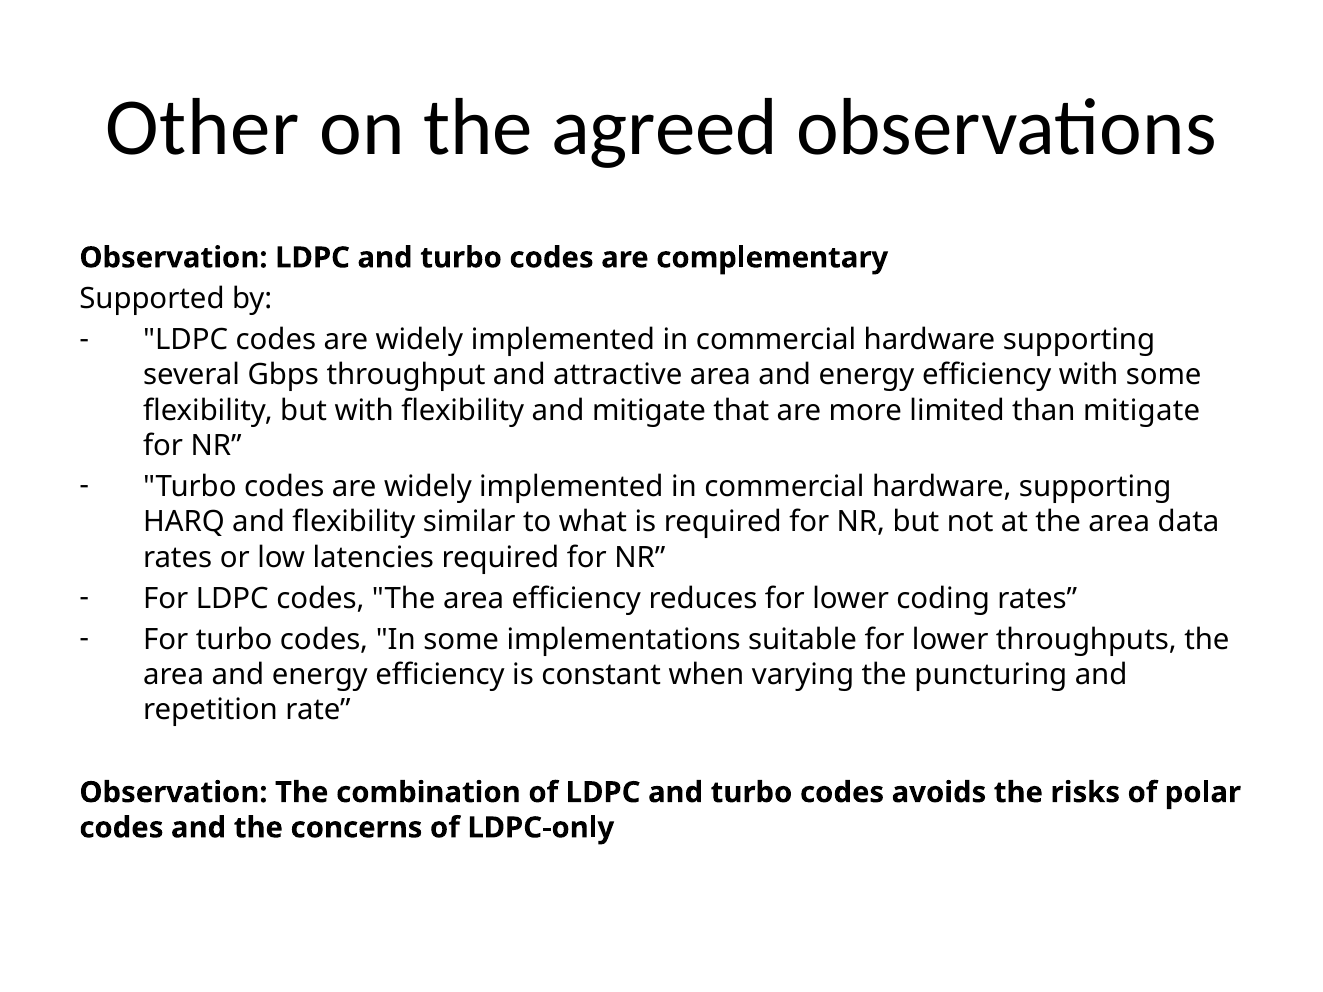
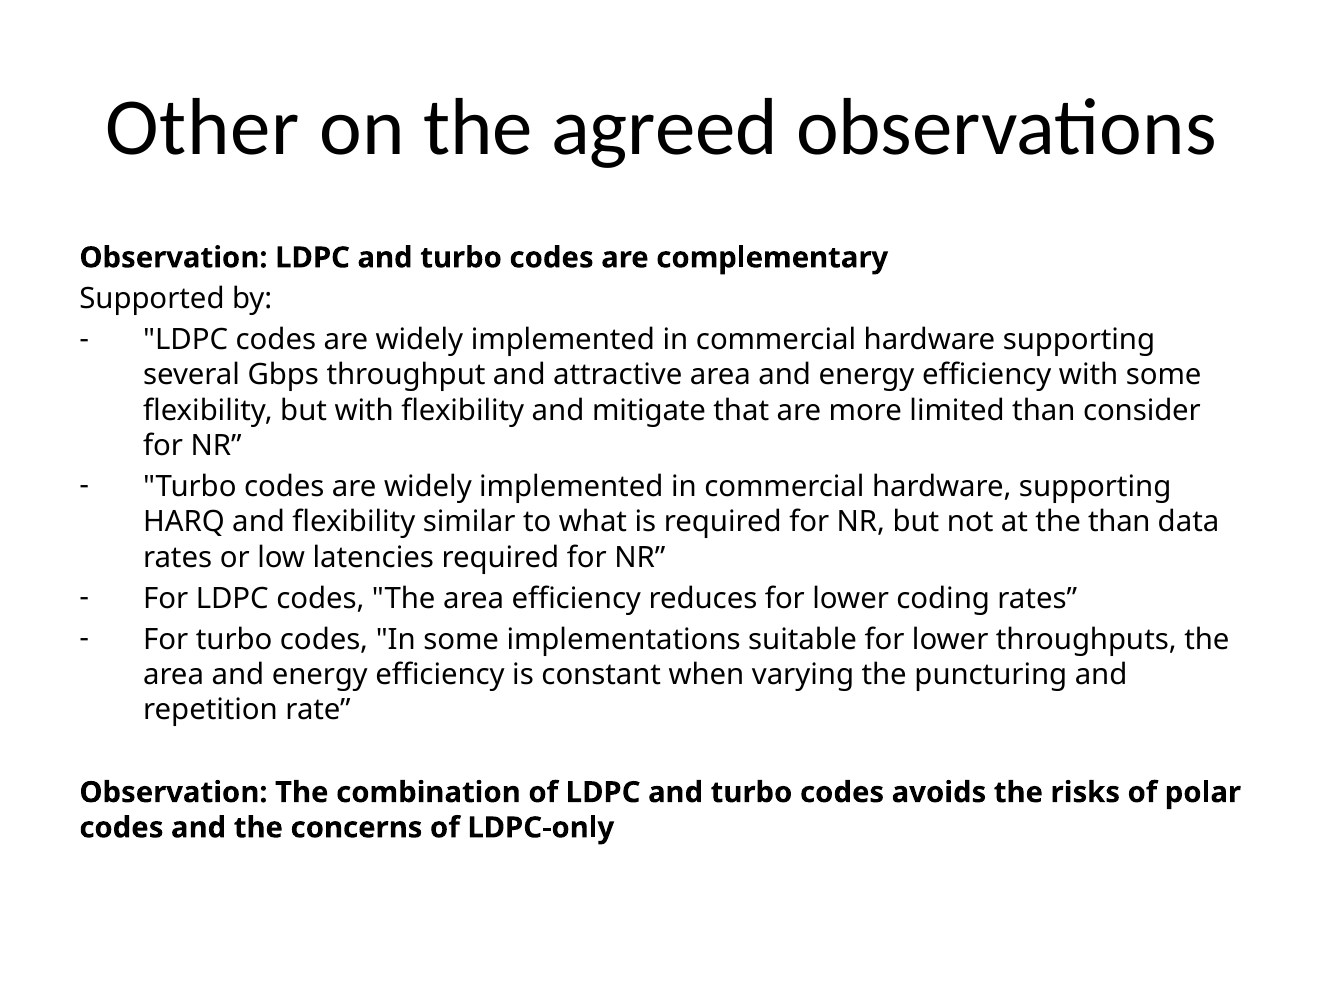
than mitigate: mitigate -> consider
at the area: area -> than
